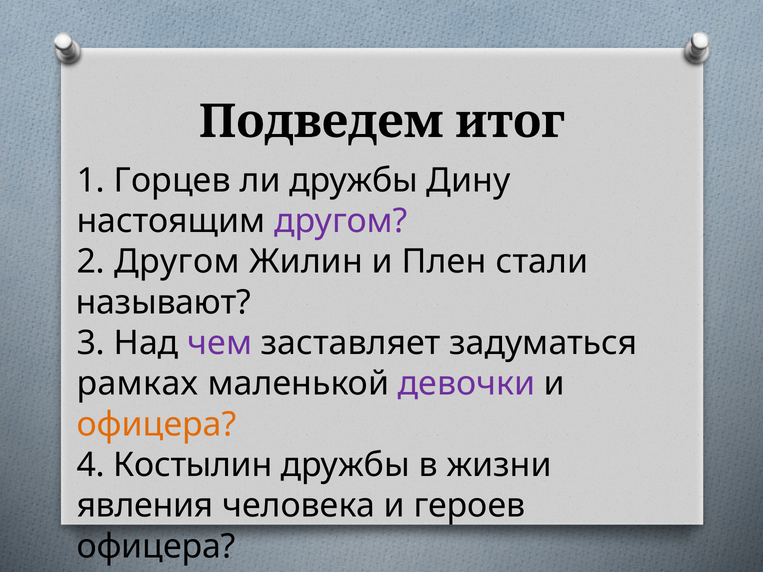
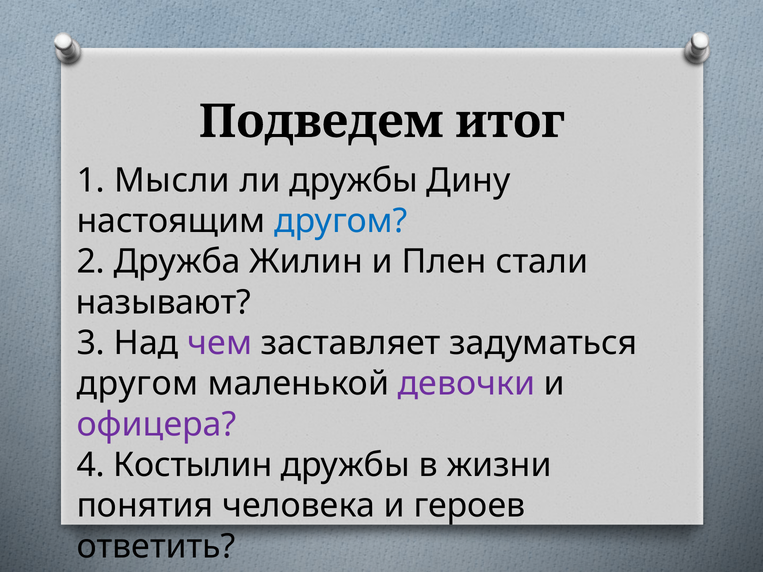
Горцев: Горцев -> Мысли
другом at (341, 221) colour: purple -> blue
2 Другом: Другом -> Дружба
рамках at (138, 384): рамках -> другом
офицера at (156, 425) colour: orange -> purple
явления: явления -> понятия
офицера at (156, 547): офицера -> ответить
